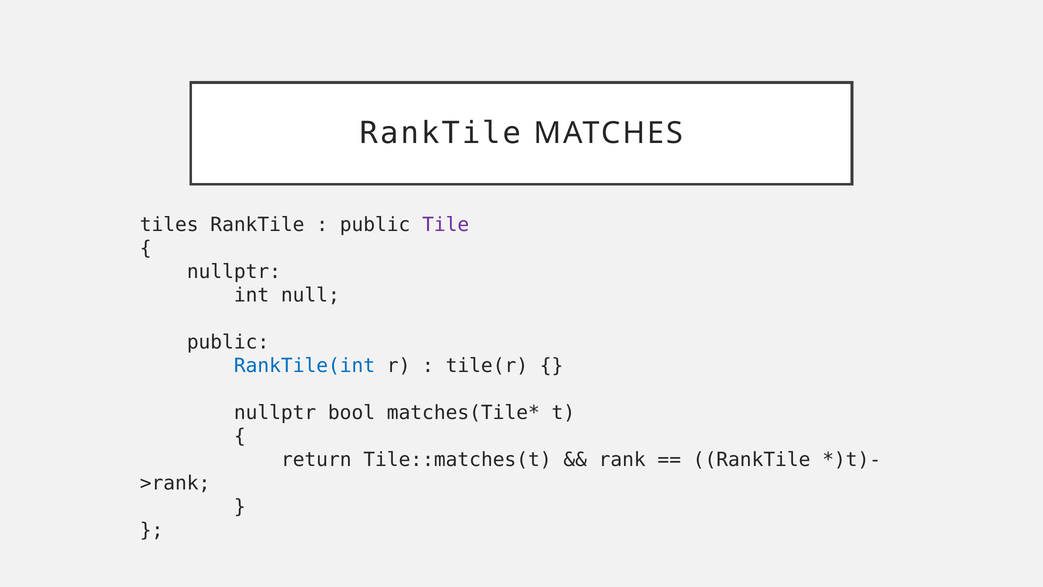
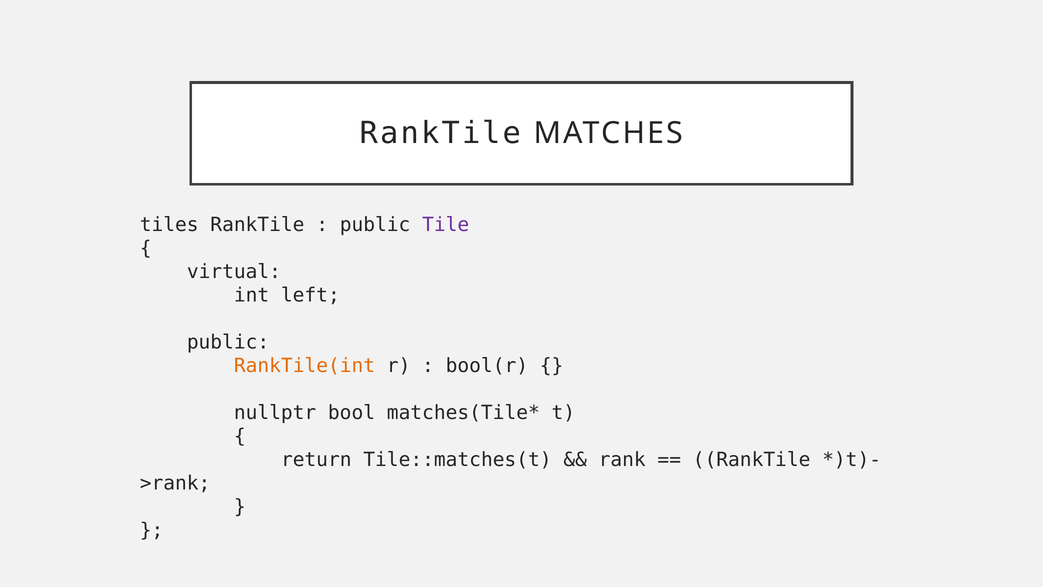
nullptr at (234, 272): nullptr -> virtual
null: null -> left
RankTile(int colour: blue -> orange
tile(r: tile(r -> bool(r
